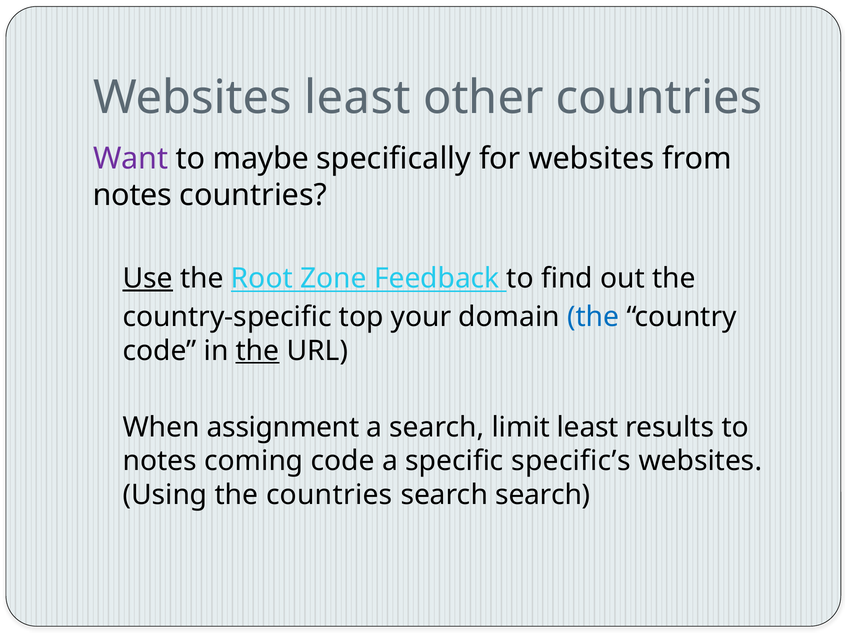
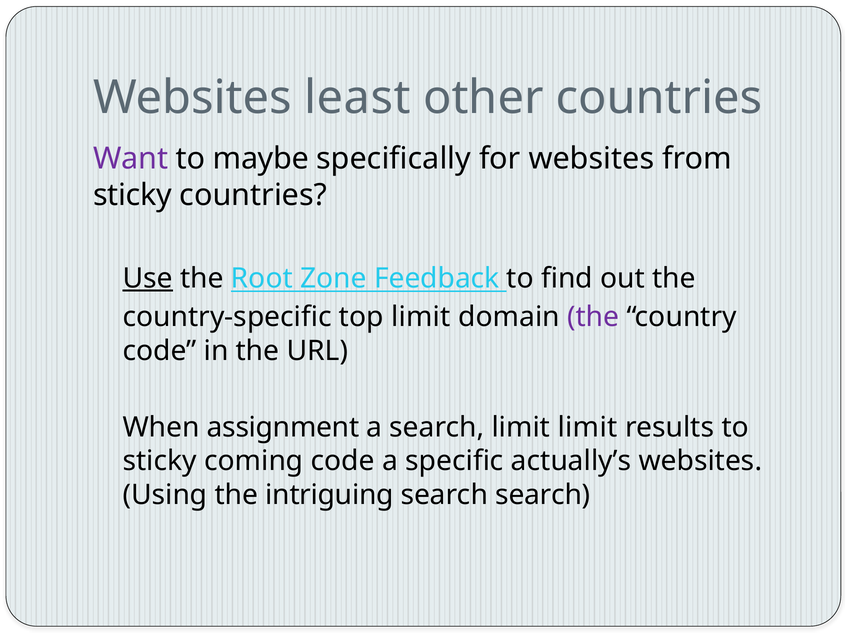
notes at (132, 195): notes -> sticky
top your: your -> limit
the at (593, 317) colour: blue -> purple
the at (258, 351) underline: present -> none
limit least: least -> limit
notes at (160, 461): notes -> sticky
specific’s: specific’s -> actually’s
the countries: countries -> intriguing
